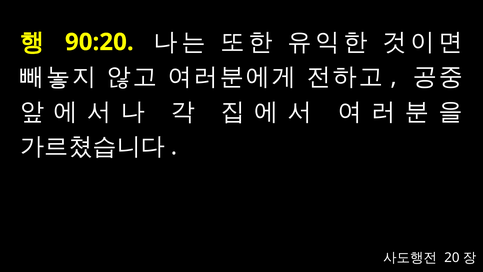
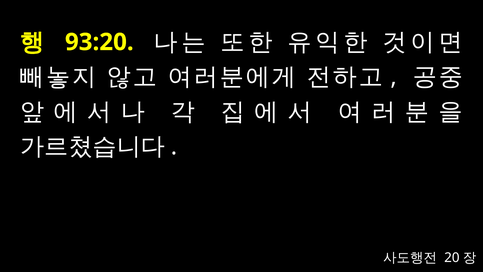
90:20: 90:20 -> 93:20
